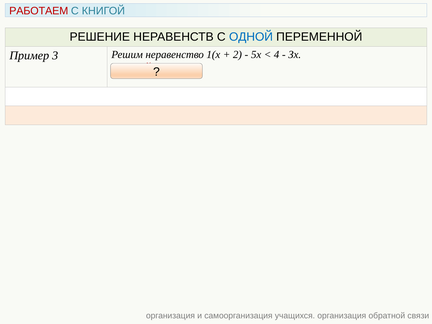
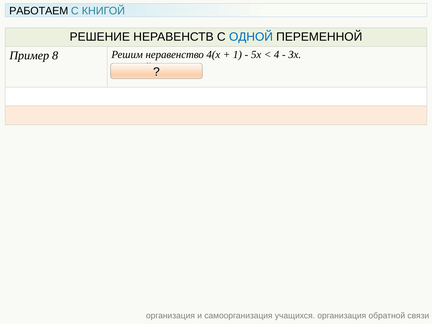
РАБОТАЕМ colour: red -> black
3: 3 -> 8
1(х: 1(х -> 4(х
2: 2 -> 1
